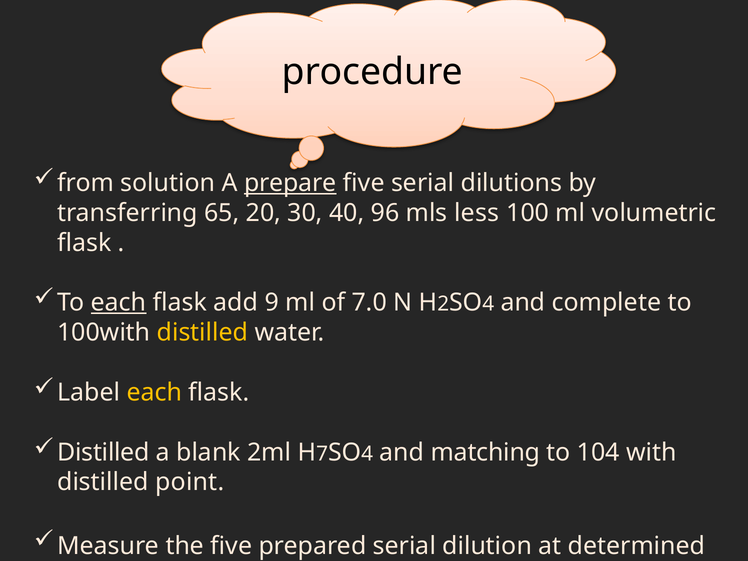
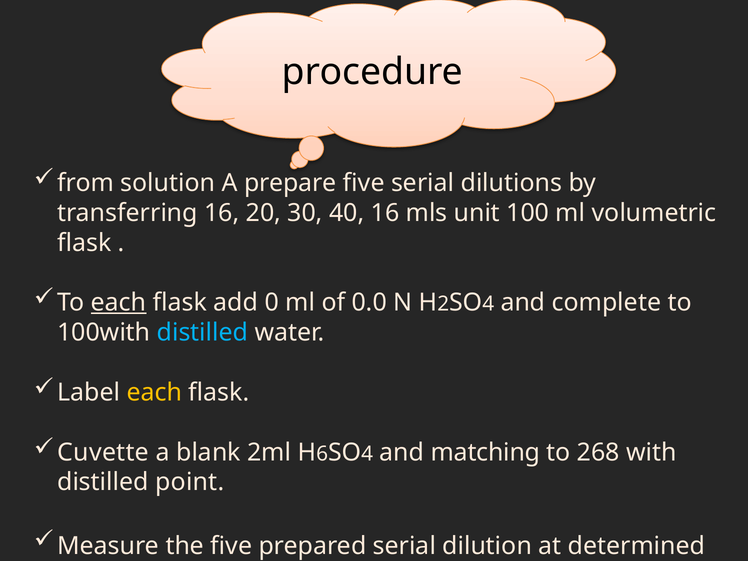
prepare underline: present -> none
transferring 65: 65 -> 16
40 96: 96 -> 16
less: less -> unit
9: 9 -> 0
7.0: 7.0 -> 0.0
distilled at (202, 333) colour: yellow -> light blue
Distilled at (103, 452): Distilled -> Cuvette
7: 7 -> 6
104: 104 -> 268
